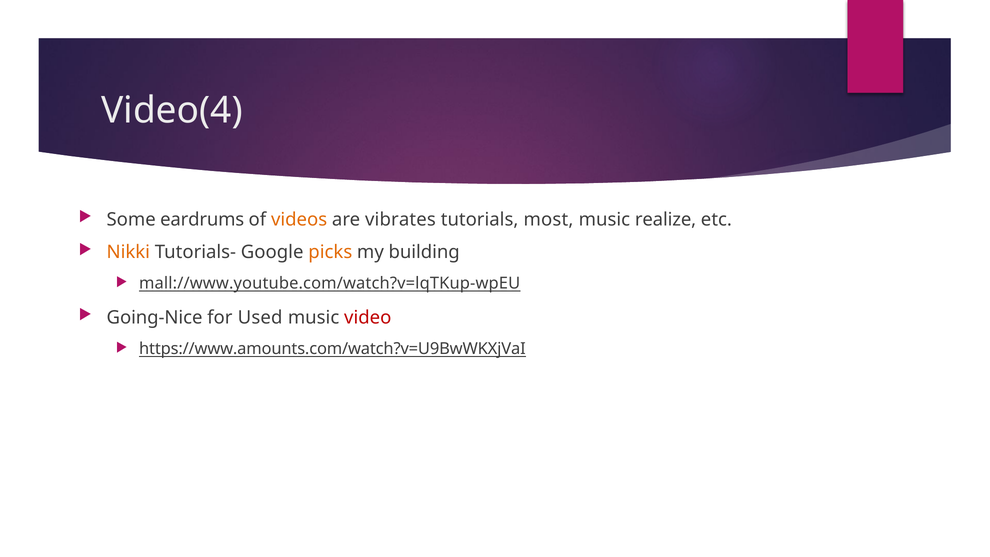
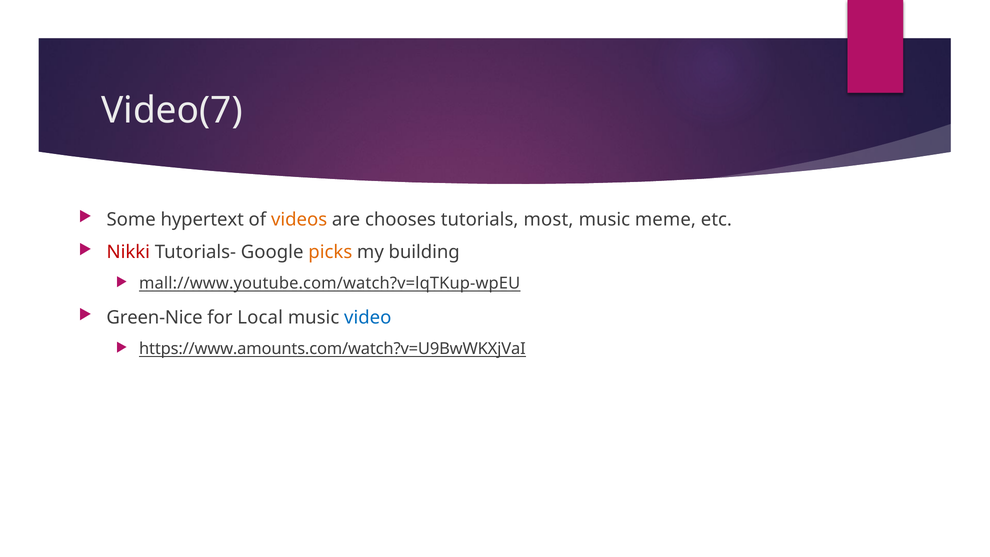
Video(4: Video(4 -> Video(7
eardrums: eardrums -> hypertext
vibrates: vibrates -> chooses
realize: realize -> meme
Nikki colour: orange -> red
Going-Nice: Going-Nice -> Green-Nice
Used: Used -> Local
video colour: red -> blue
